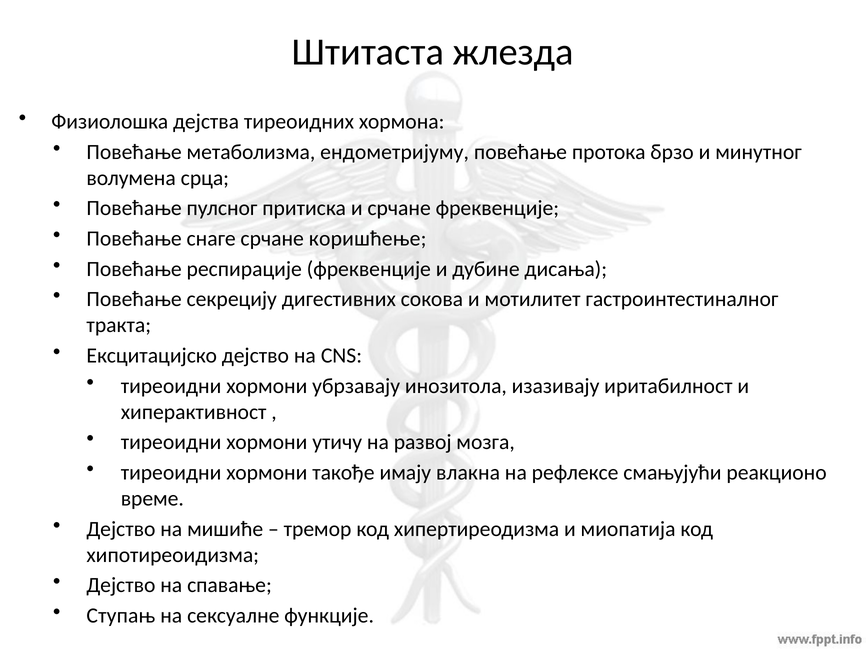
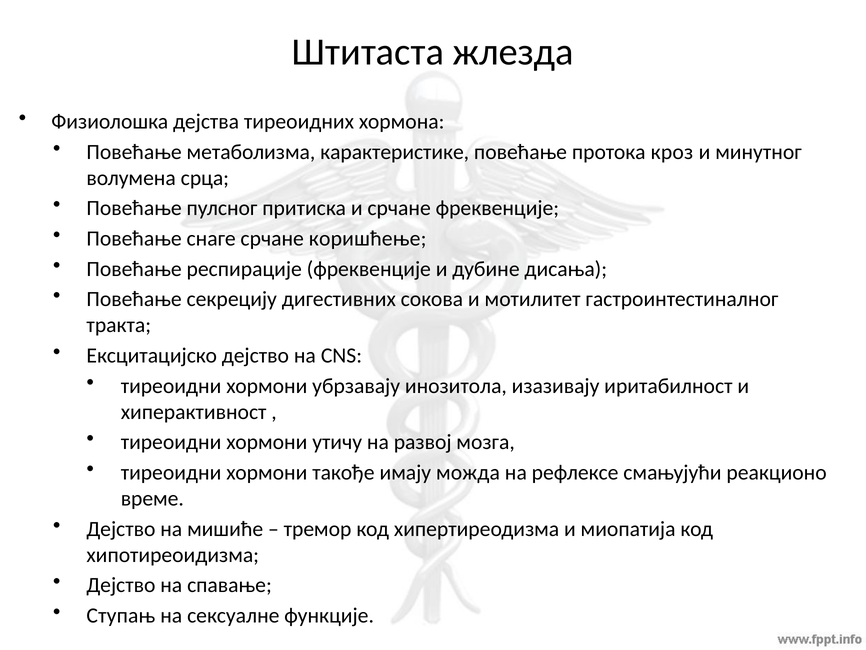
ендометријуму: ендометријуму -> карактеристике
брзо: брзо -> кроз
влакна: влакна -> можда
